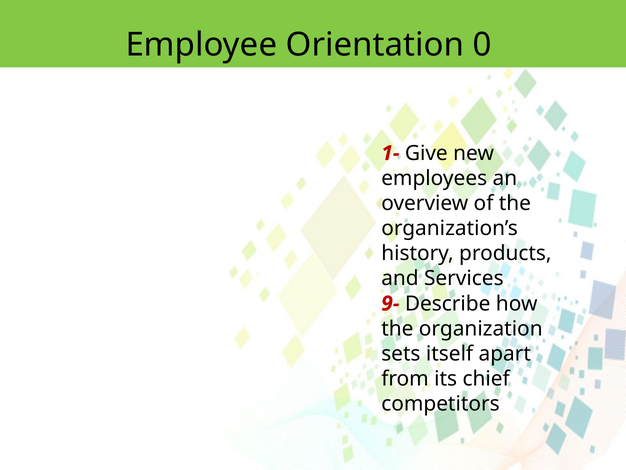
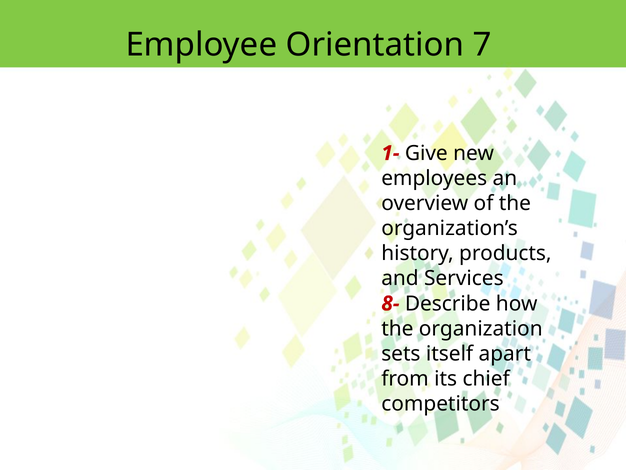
0: 0 -> 7
9-: 9- -> 8-
